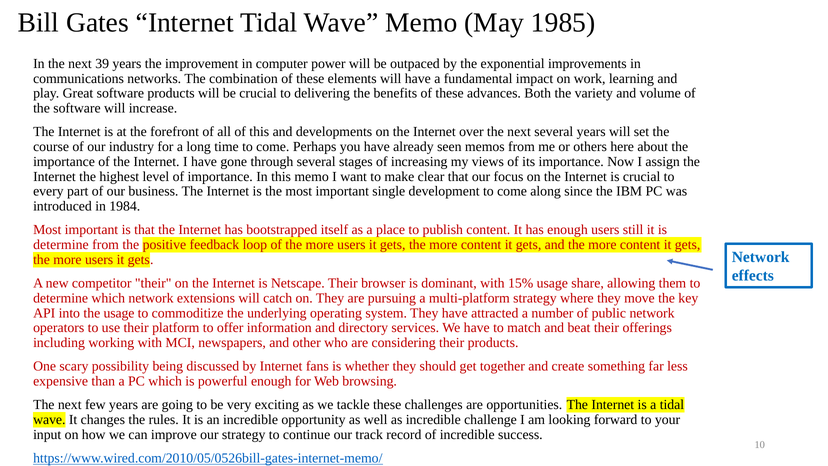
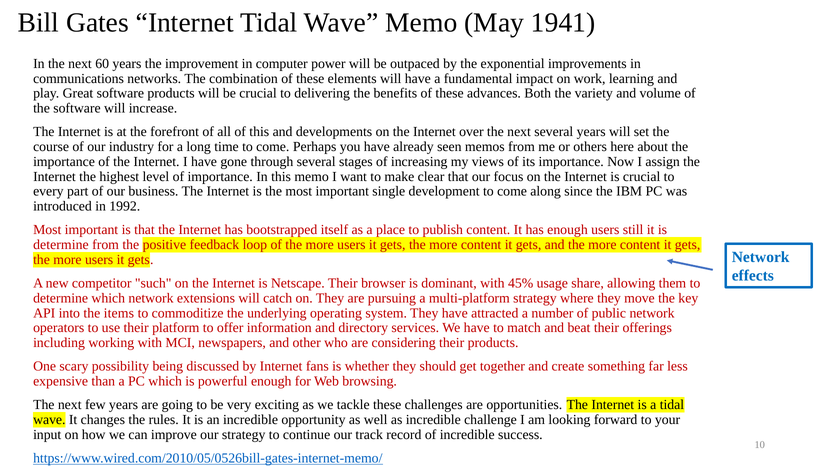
1985: 1985 -> 1941
39: 39 -> 60
1984: 1984 -> 1992
competitor their: their -> such
15%: 15% -> 45%
the usage: usage -> items
